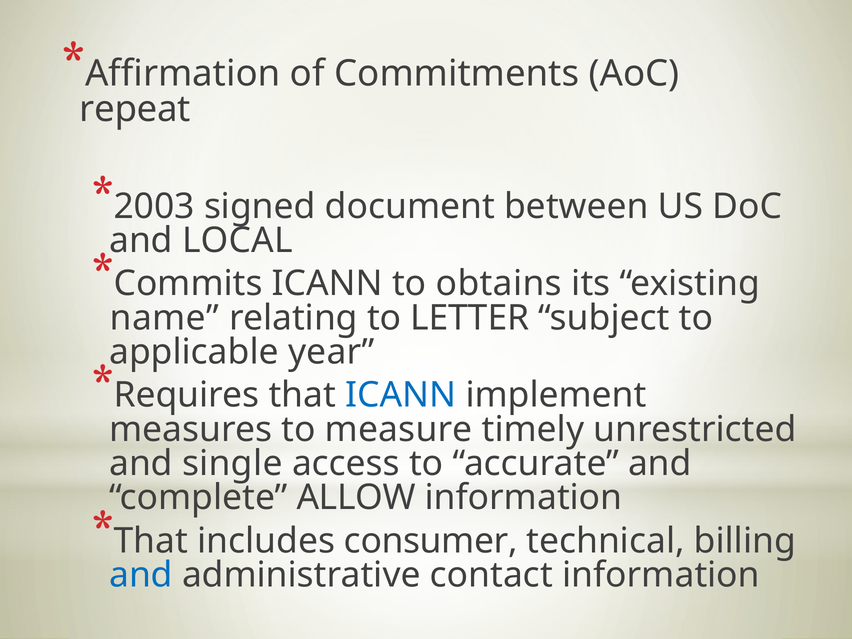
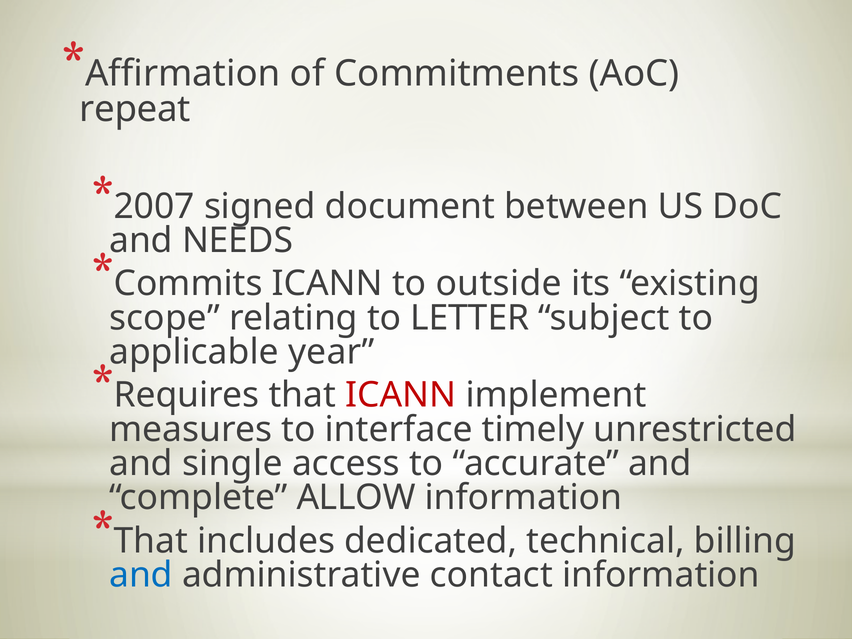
2003: 2003 -> 2007
LOCAL: LOCAL -> NEEDS
obtains: obtains -> outside
name: name -> scope
ICANN at (401, 395) colour: blue -> red
measure: measure -> interface
consumer: consumer -> dedicated
